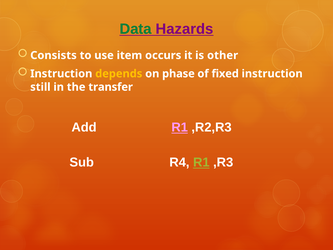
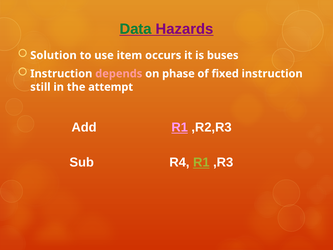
Consists: Consists -> Solution
other: other -> buses
depends colour: yellow -> pink
transfer: transfer -> attempt
